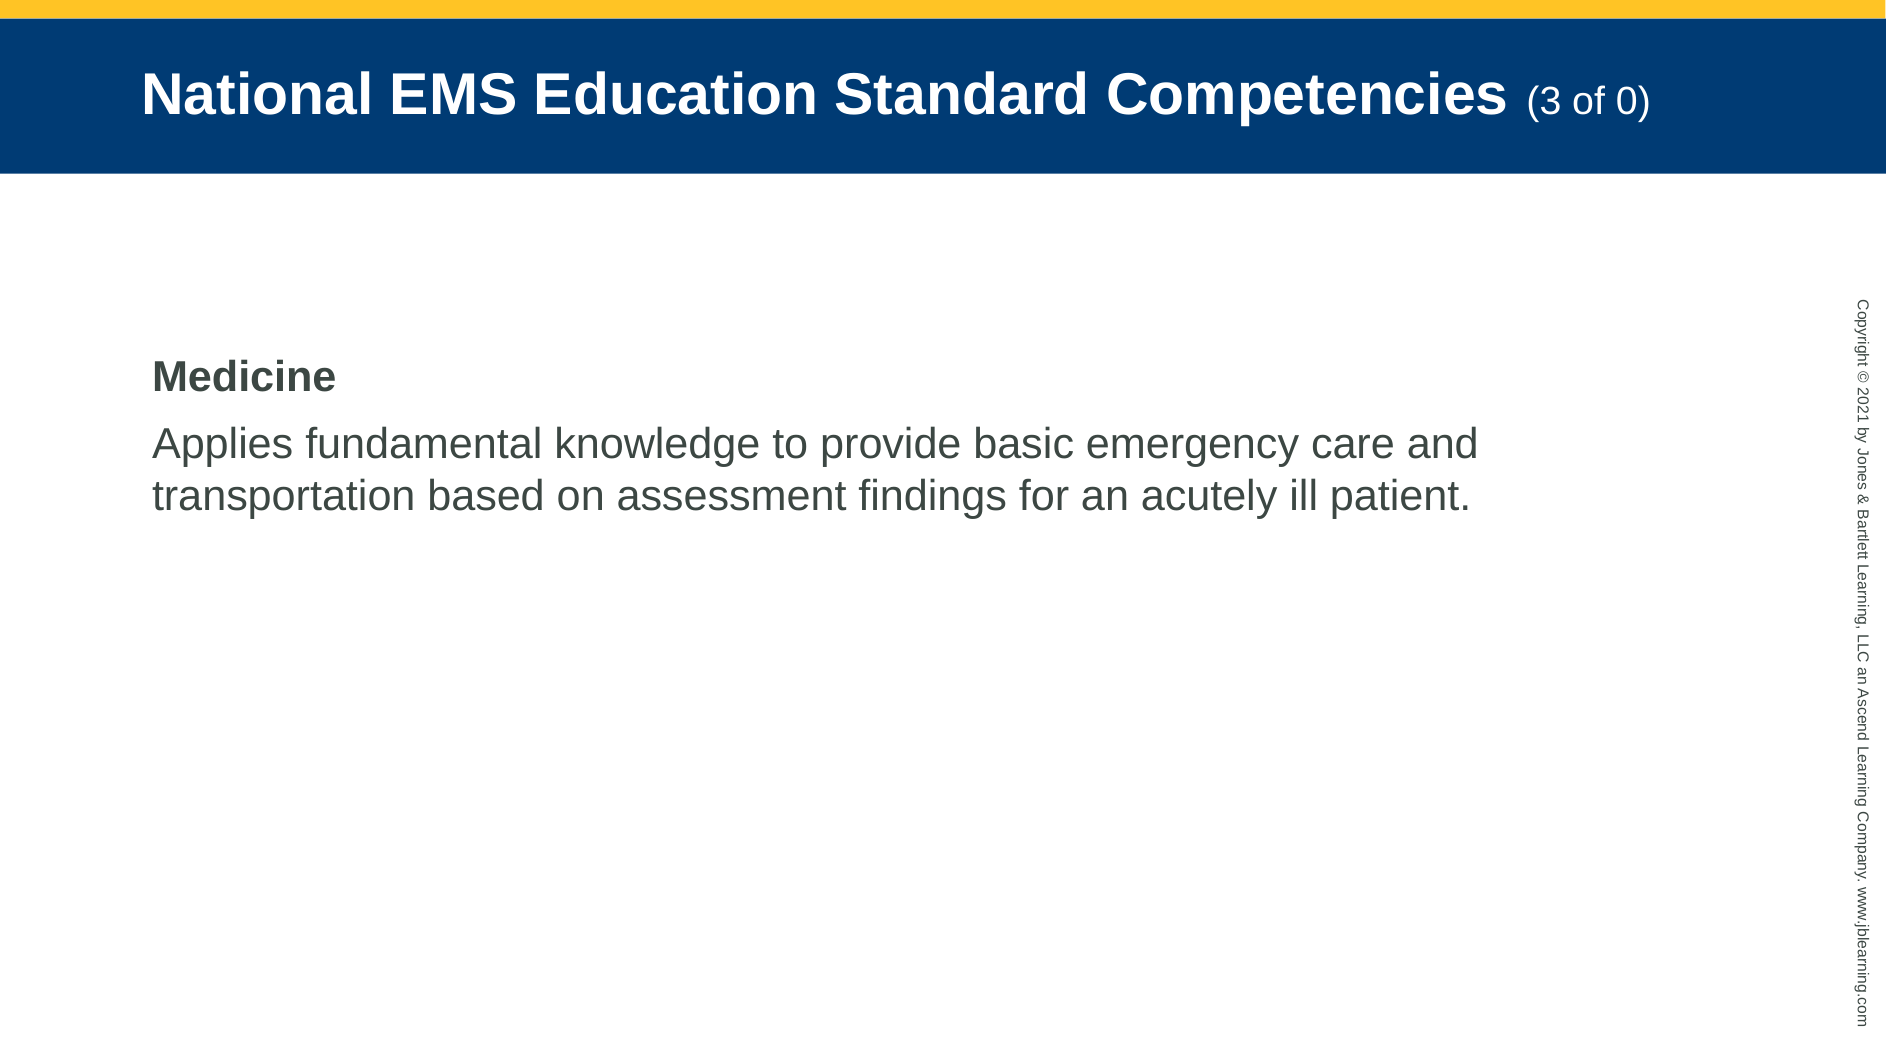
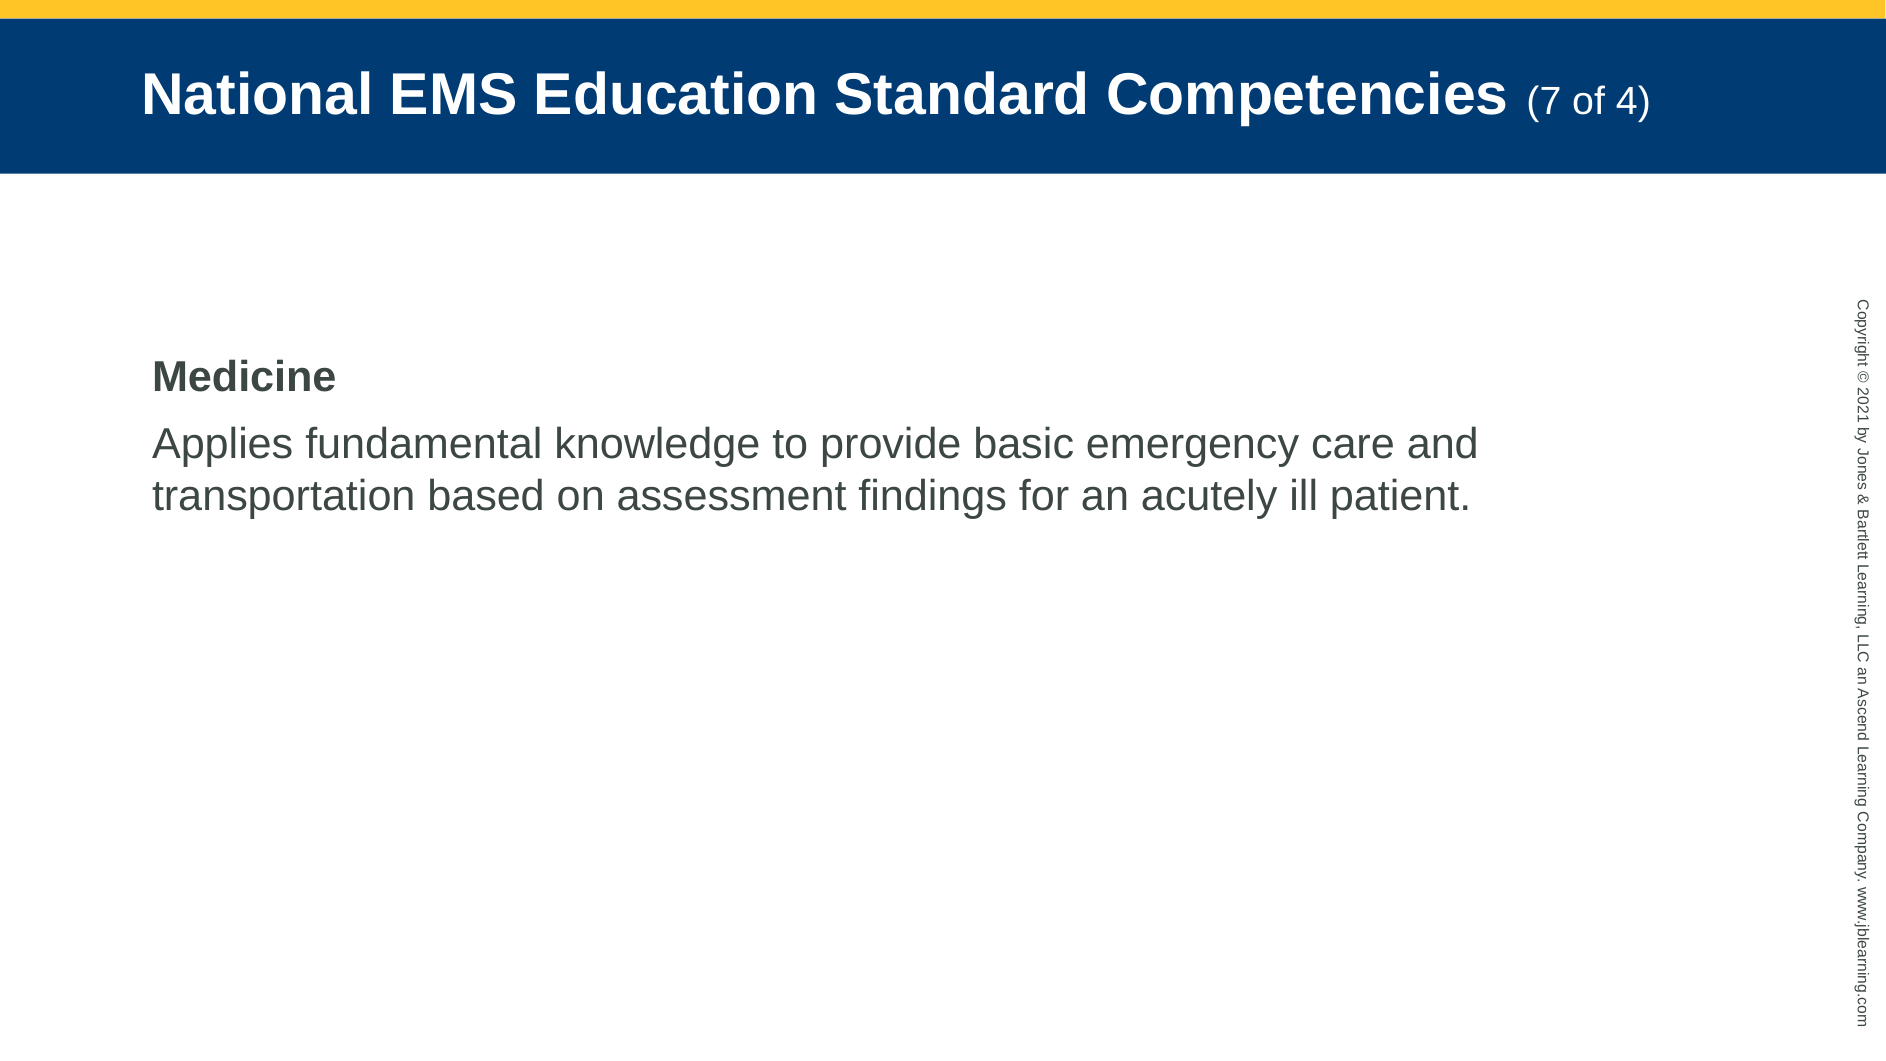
3: 3 -> 7
of 0: 0 -> 4
